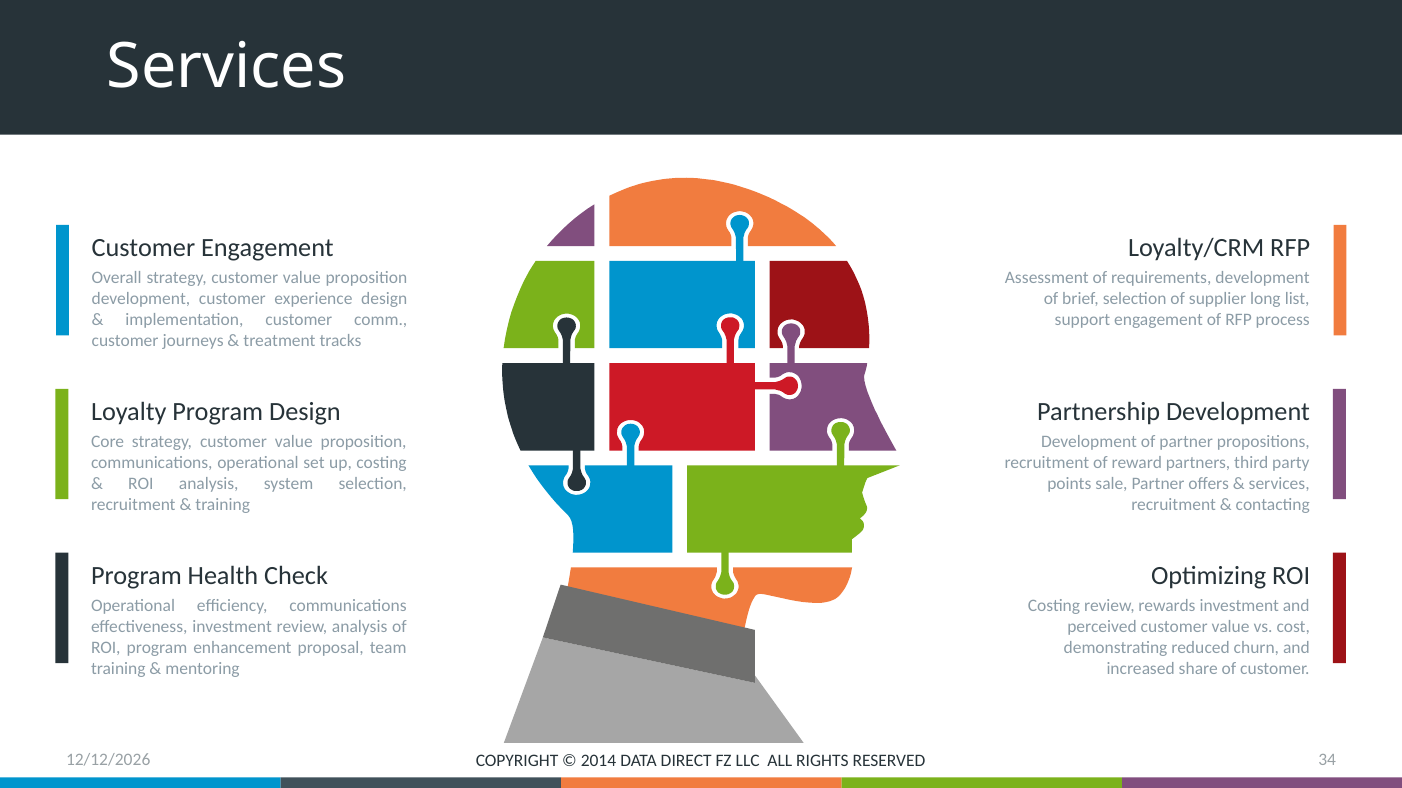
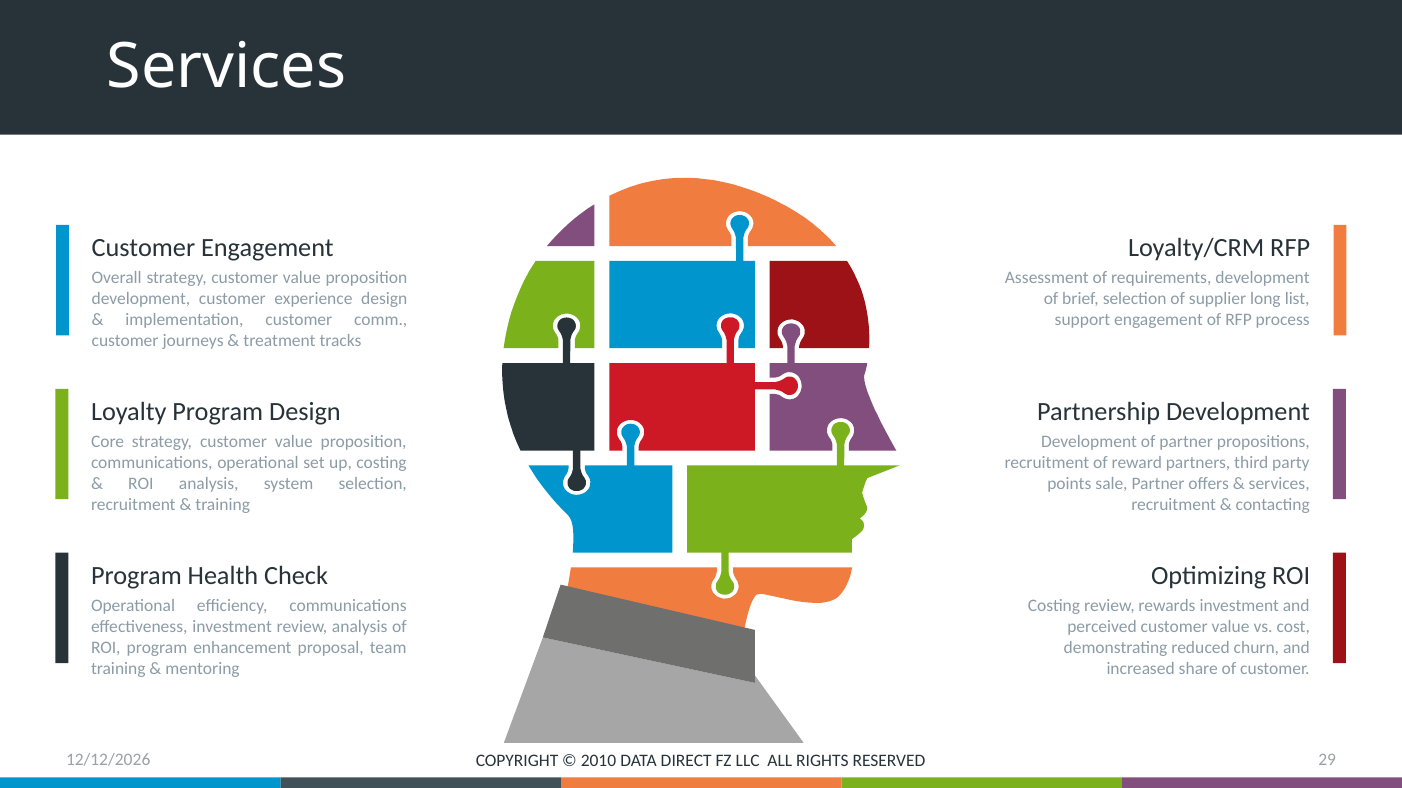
34: 34 -> 29
2014: 2014 -> 2010
